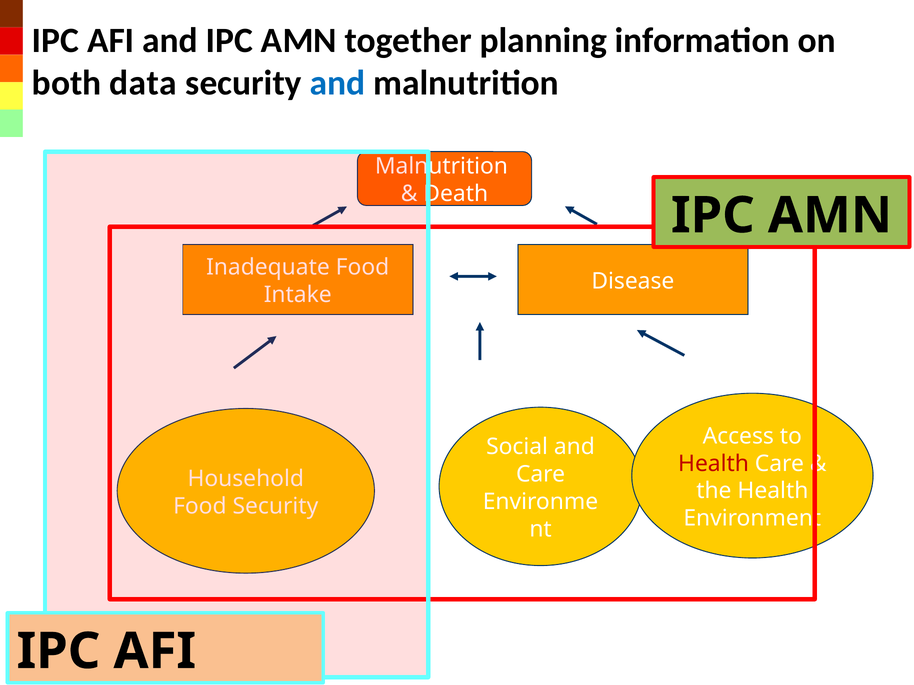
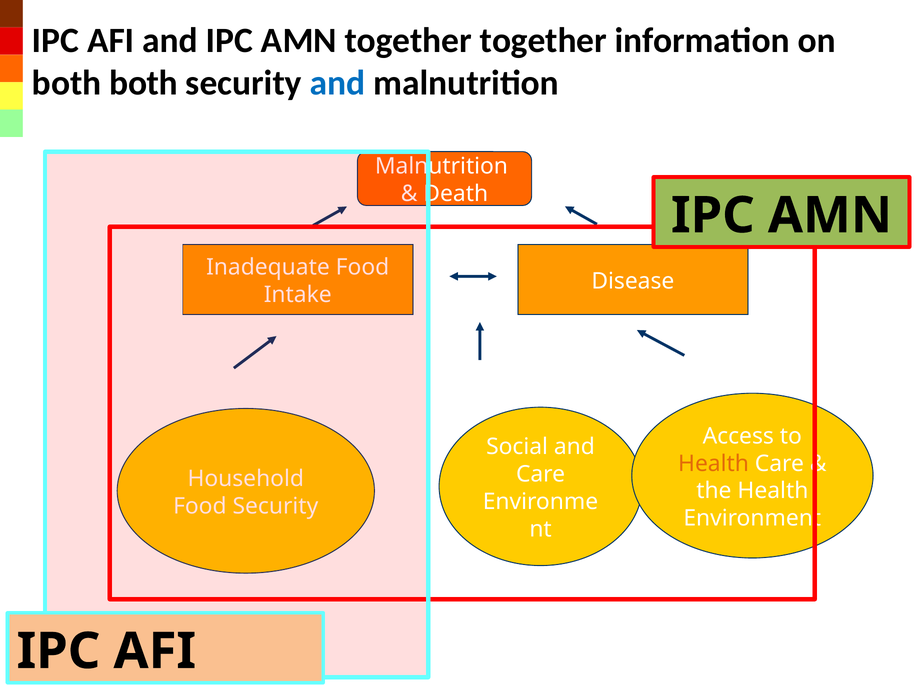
together planning: planning -> together
both data: data -> both
Health at (713, 464) colour: red -> orange
